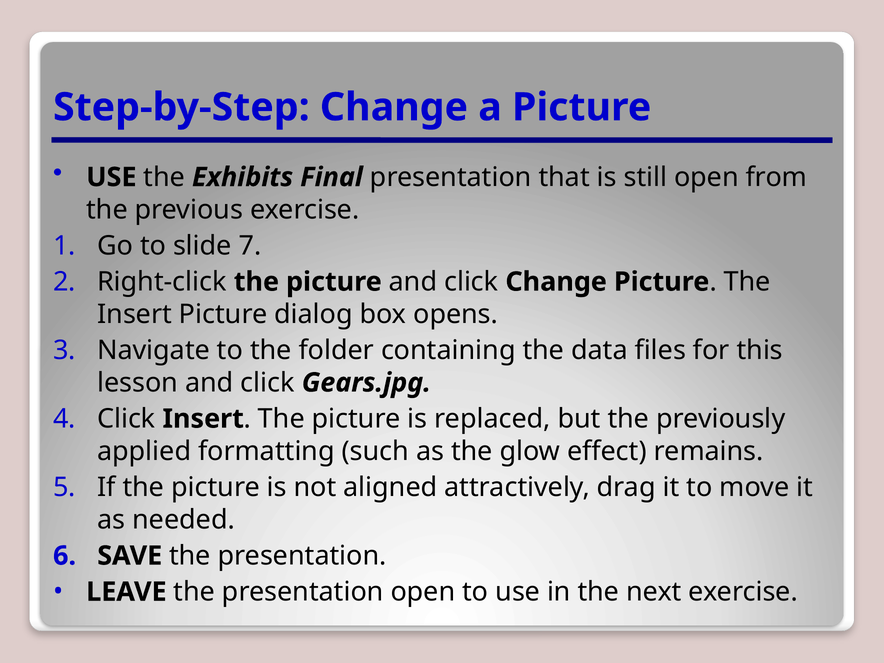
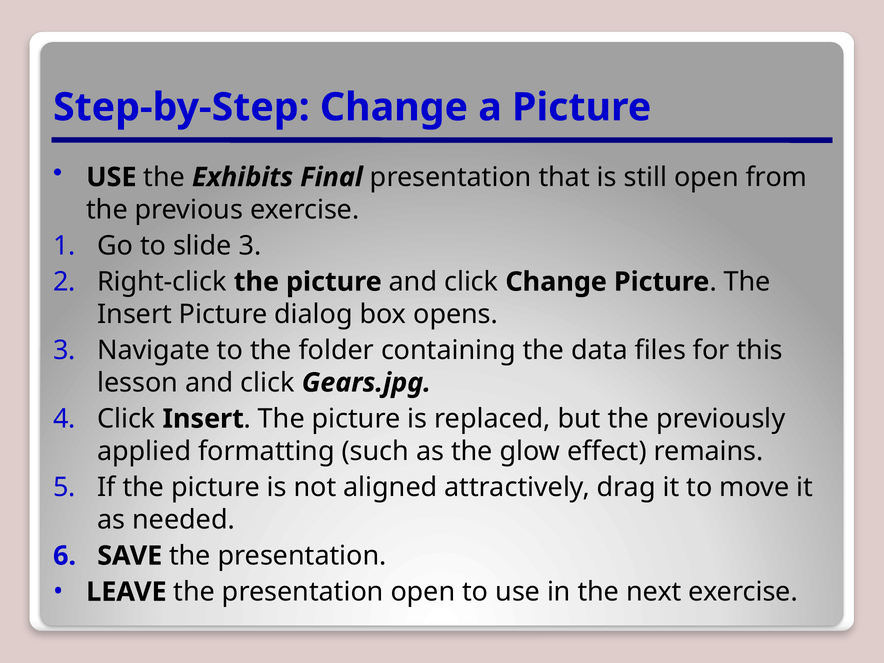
slide 7: 7 -> 3
